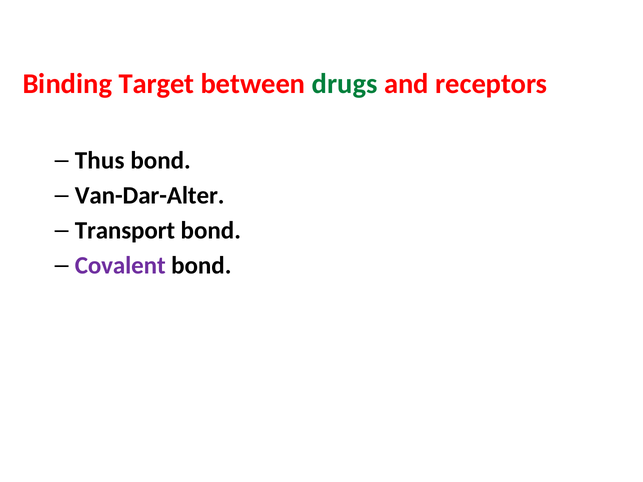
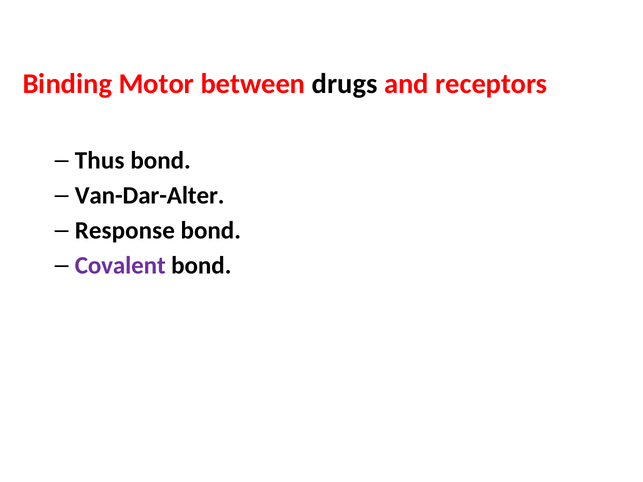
Target: Target -> Motor
drugs colour: green -> black
Transport: Transport -> Response
